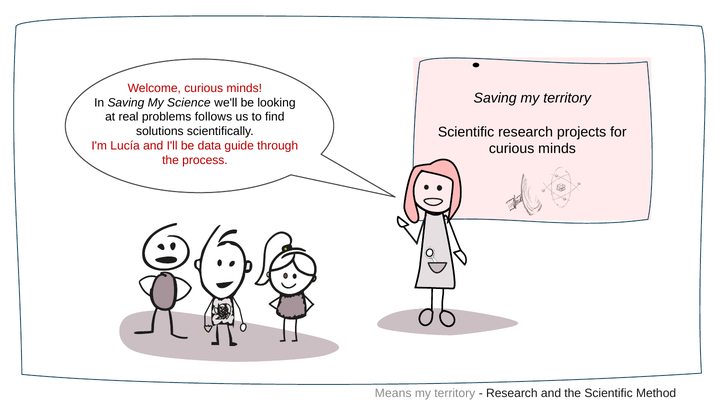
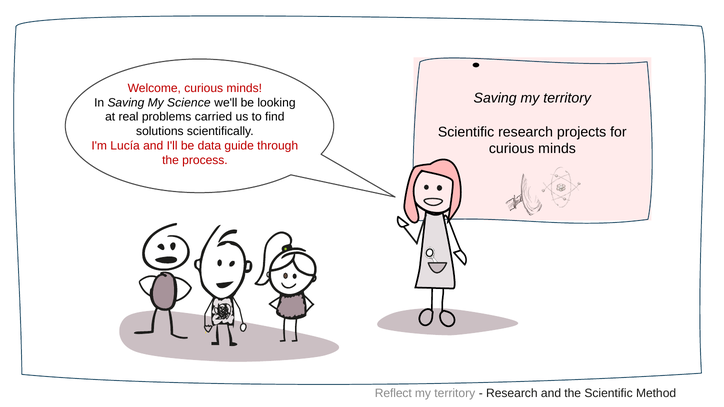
follows: follows -> carried
Means: Means -> Reflect
